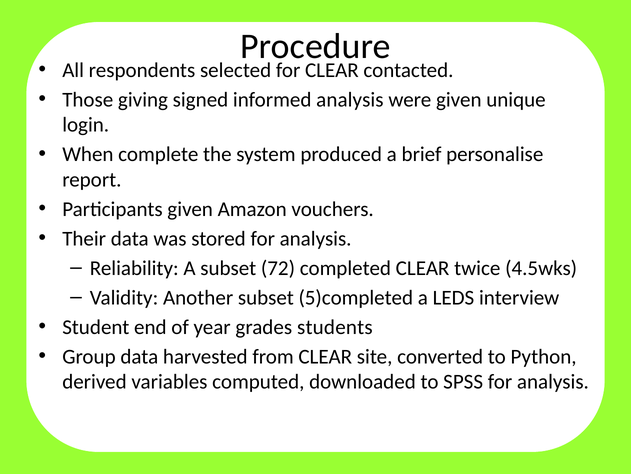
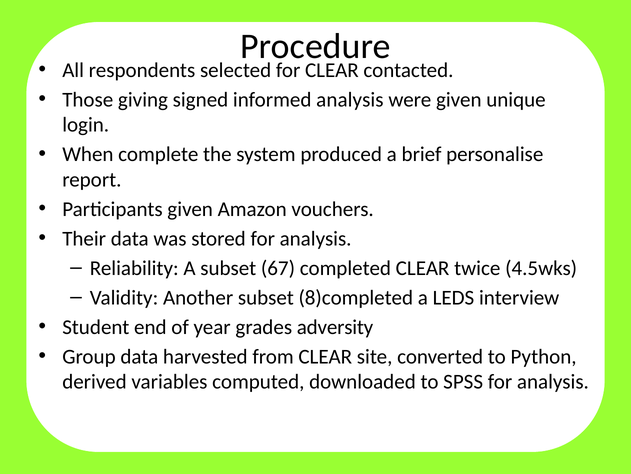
72: 72 -> 67
5)completed: 5)completed -> 8)completed
students: students -> adversity
